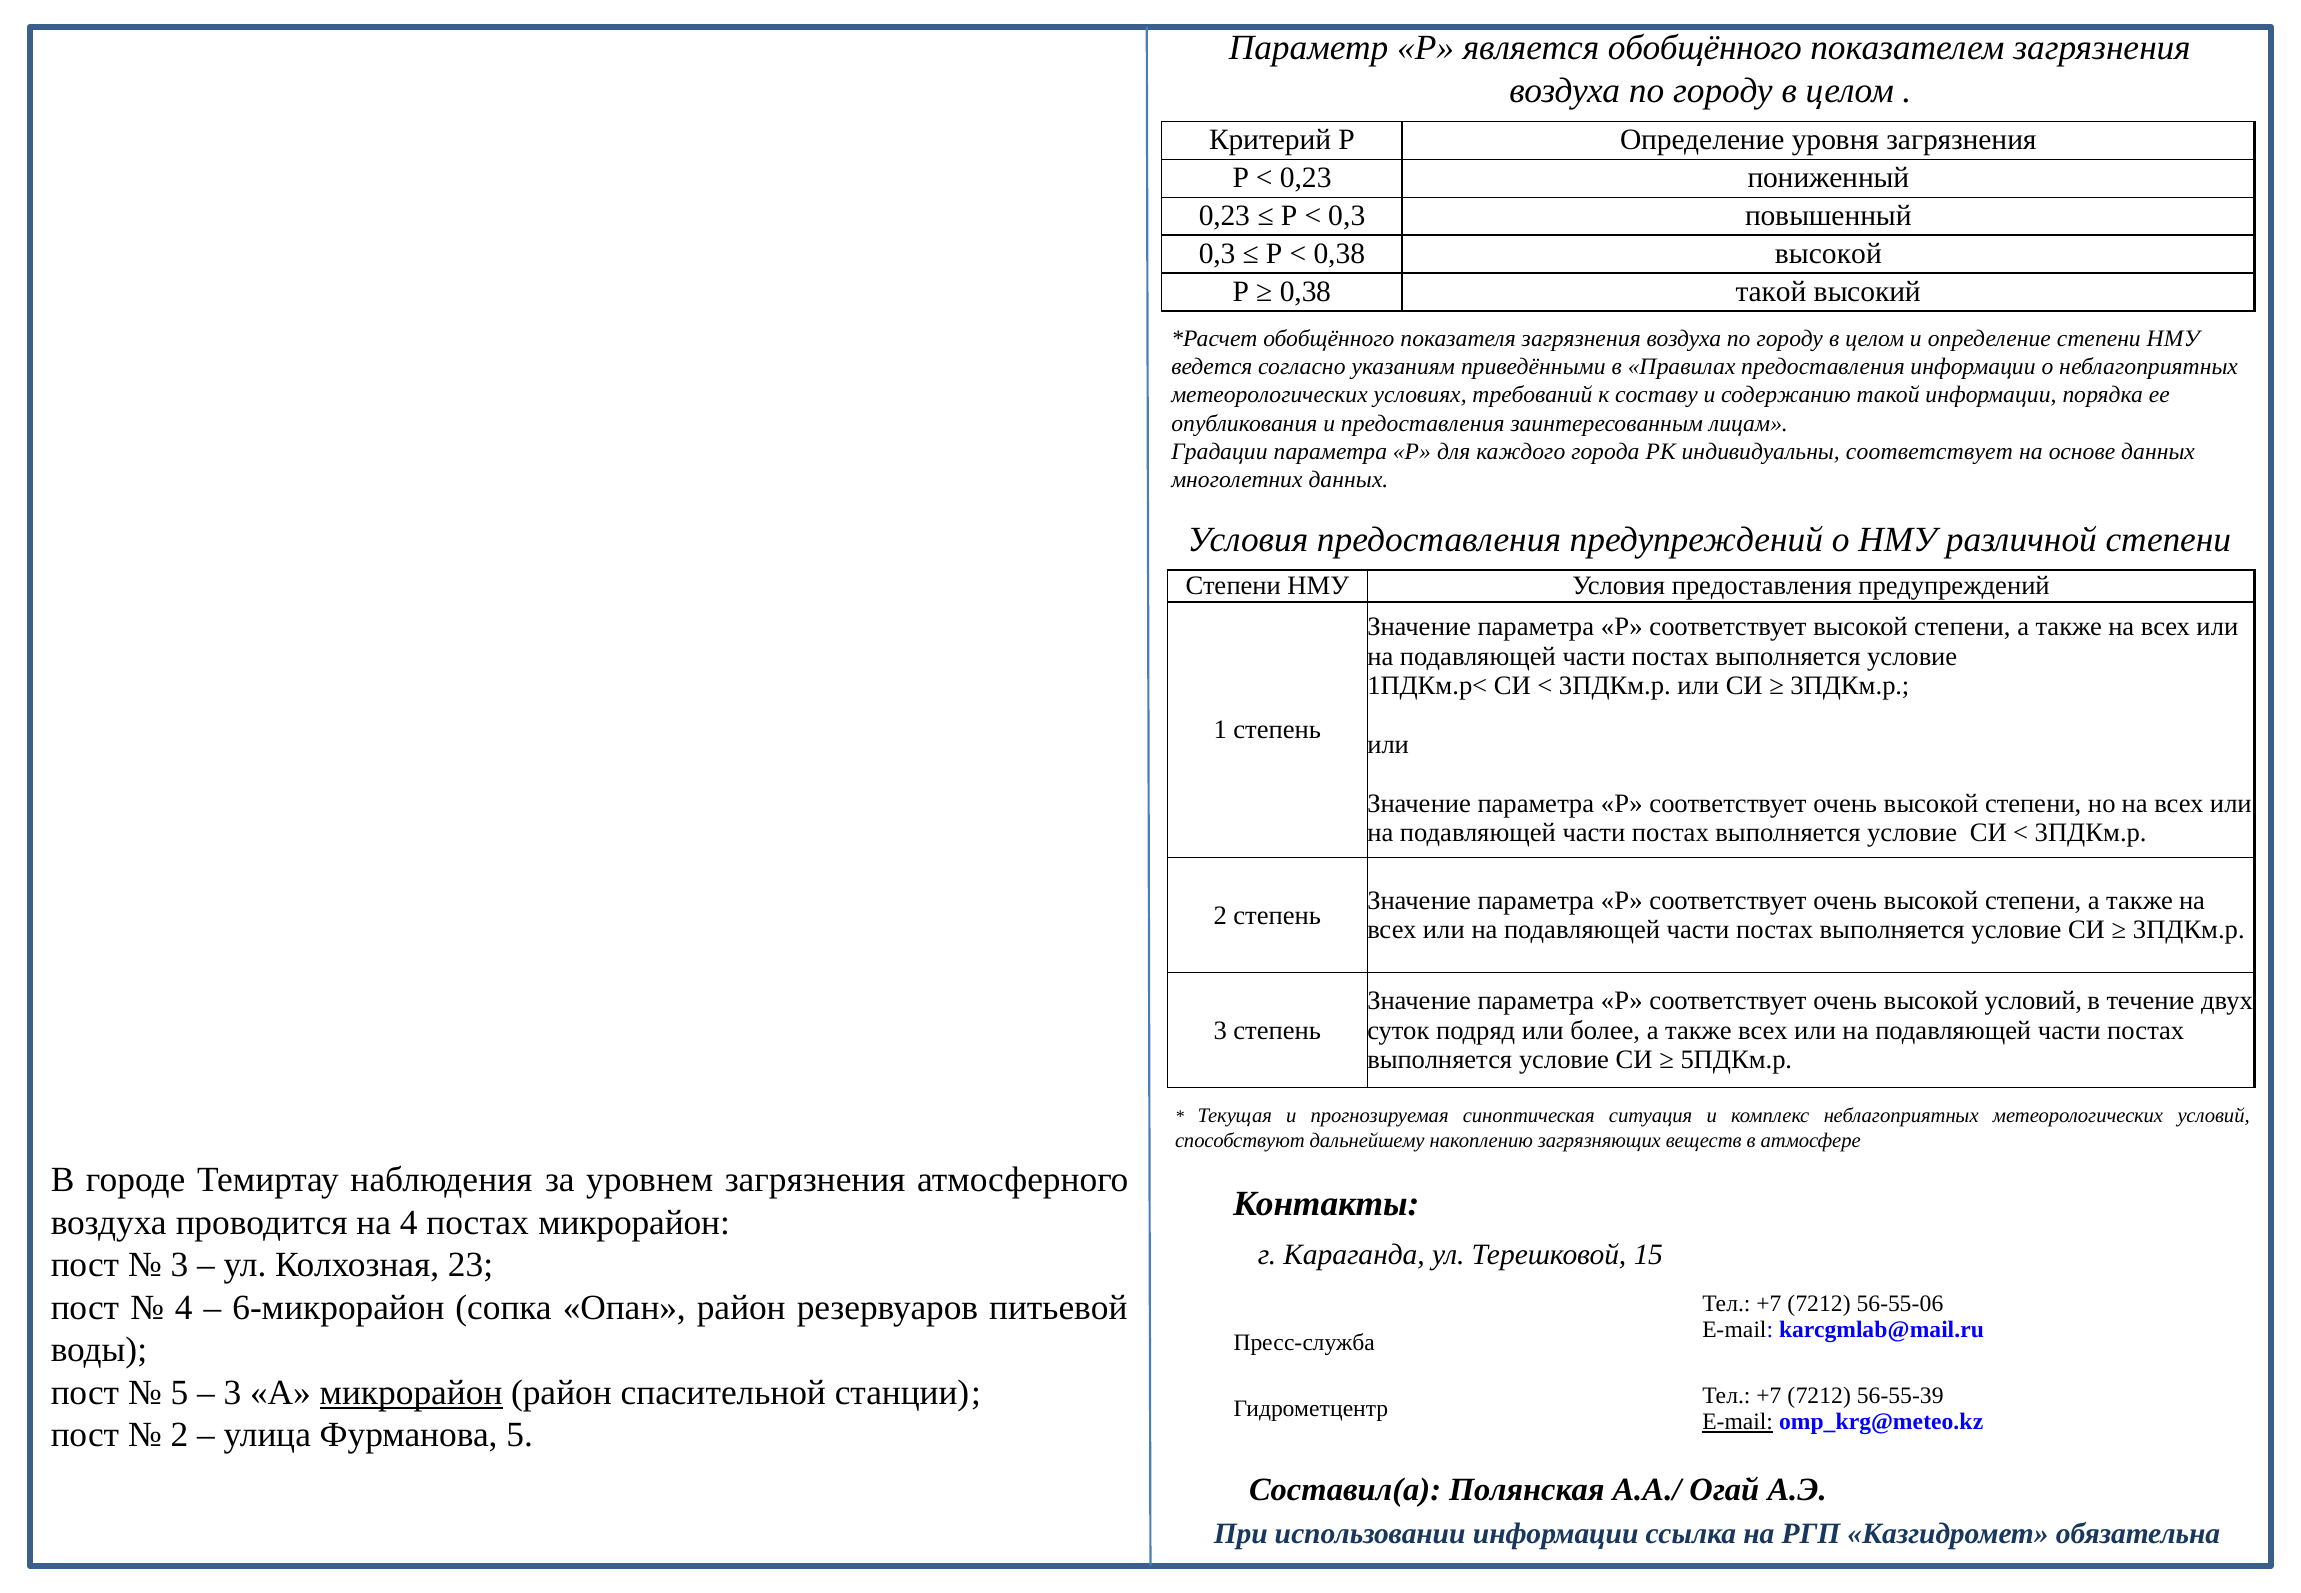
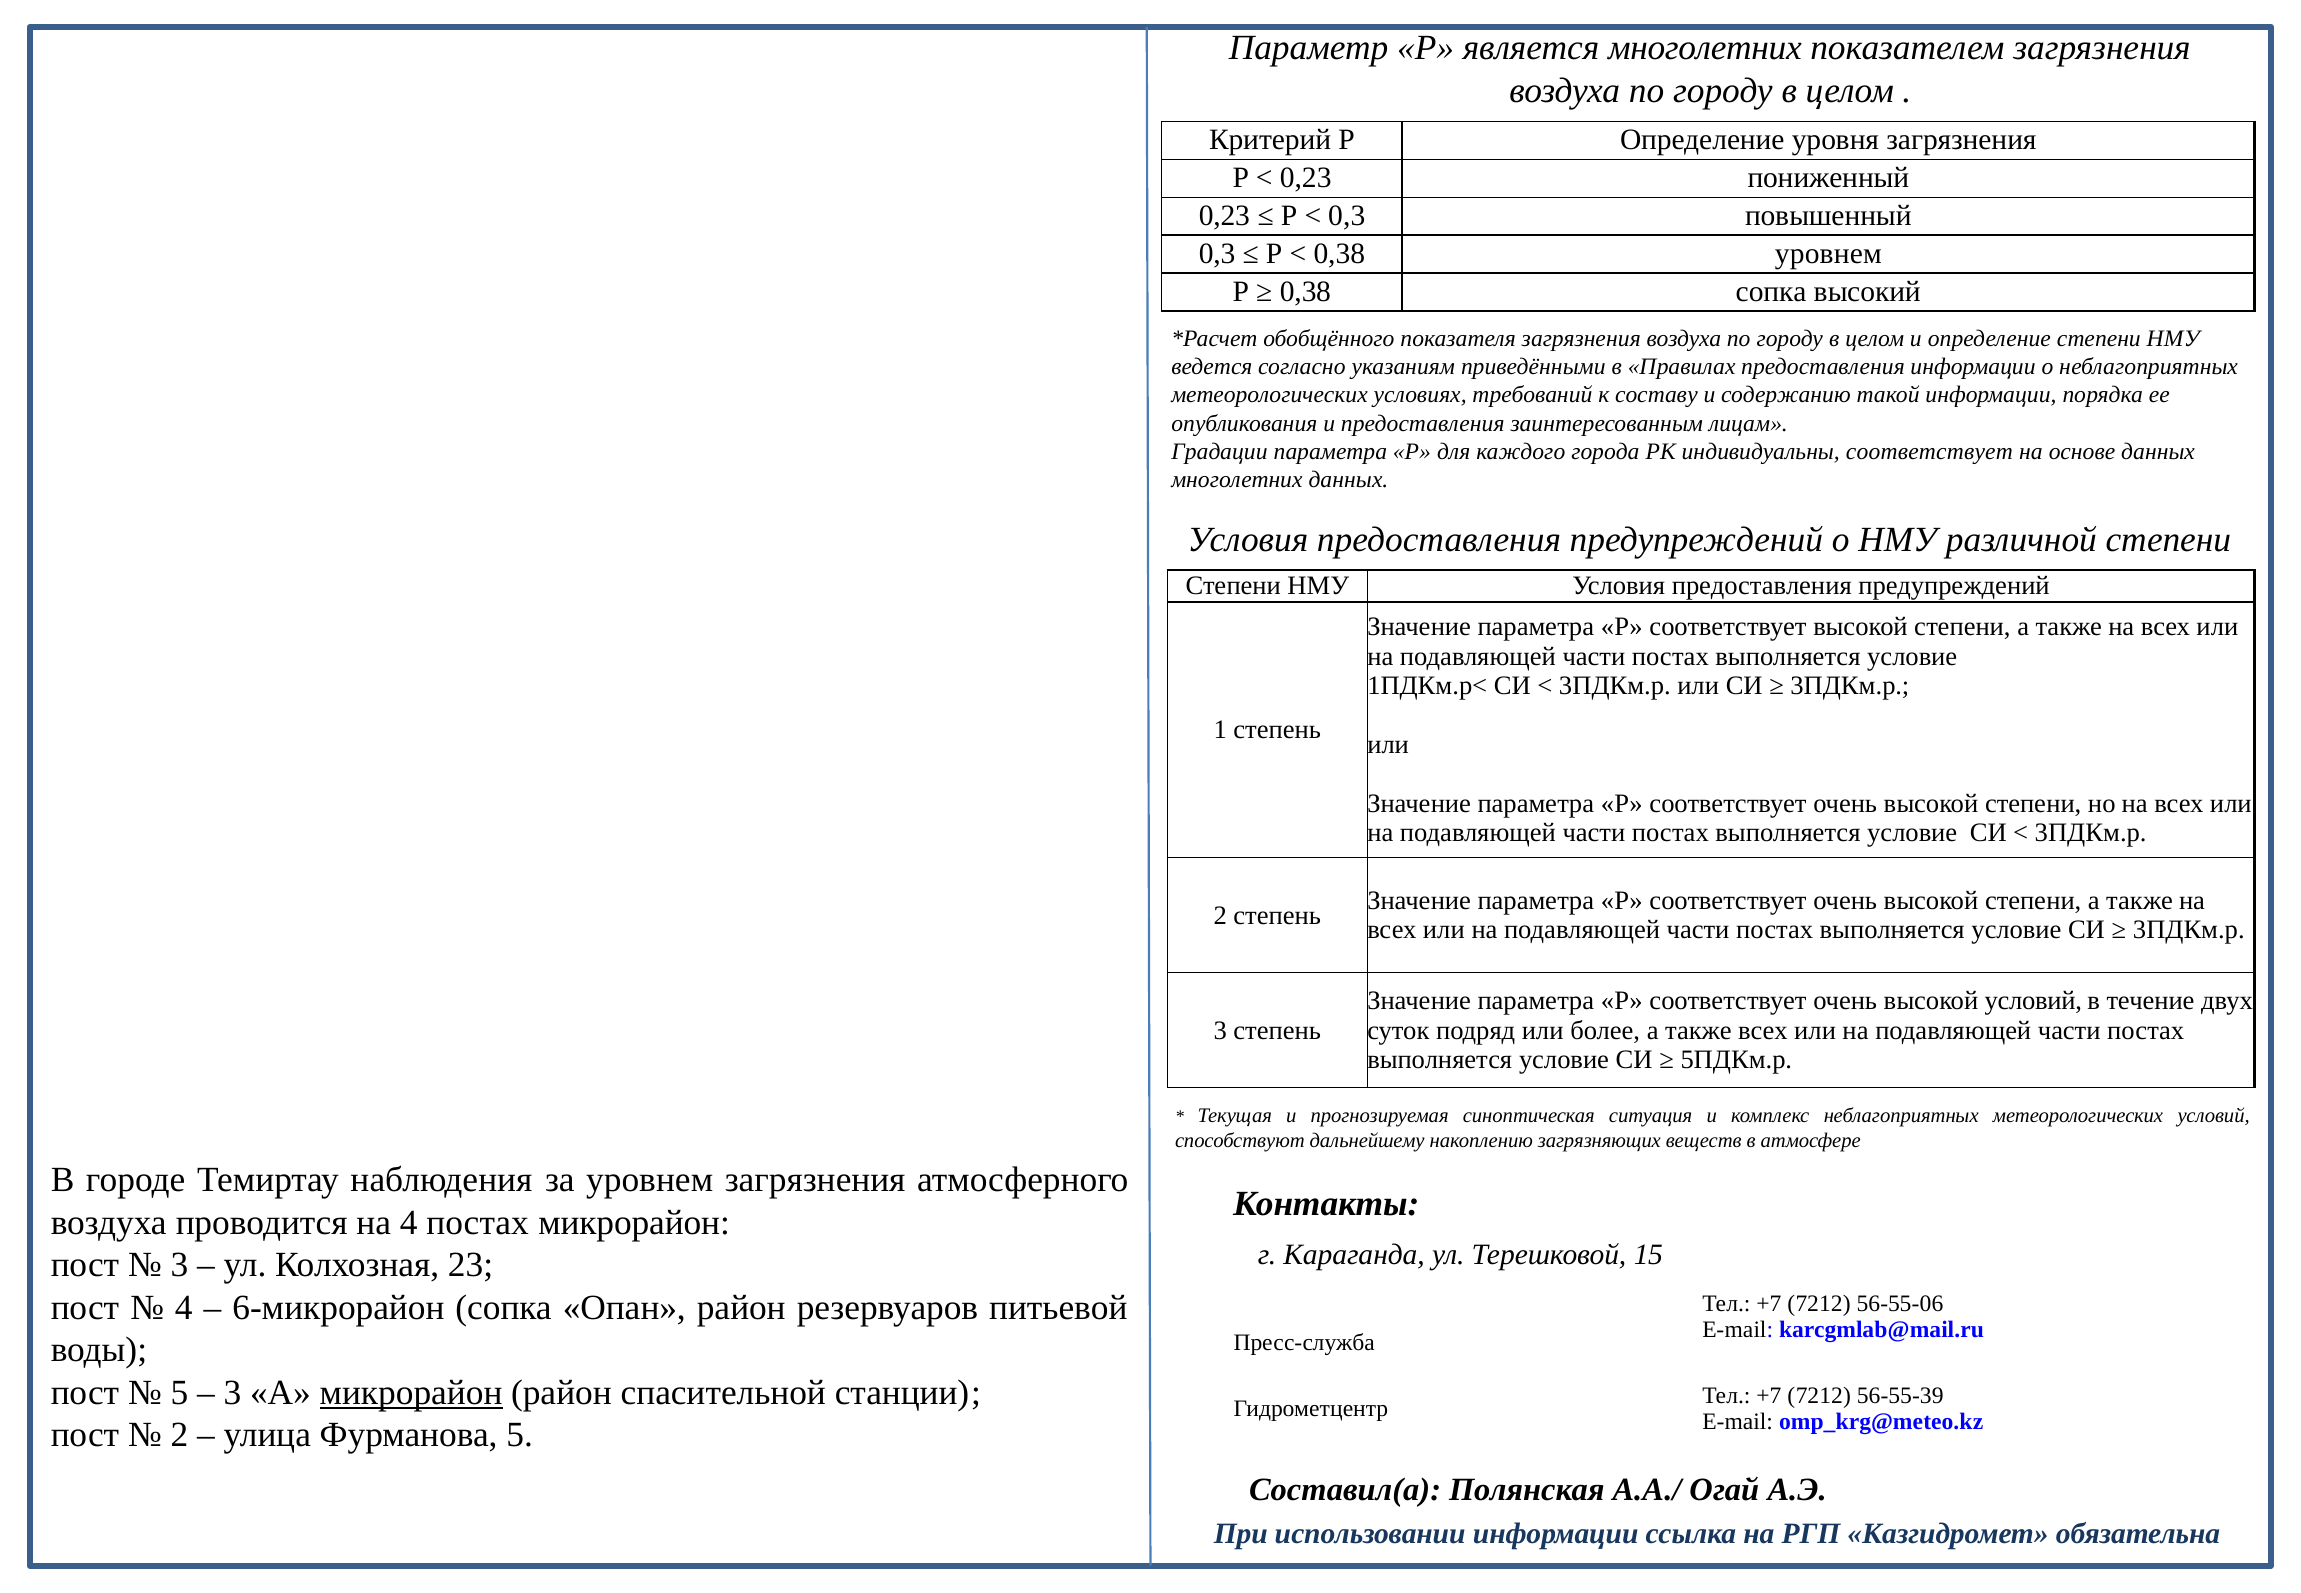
является обобщённого: обобщённого -> многолетних
0,38 высокой: высокой -> уровнем
0,38 такой: такой -> сопка
E-mail at (1738, 1422) underline: present -> none
